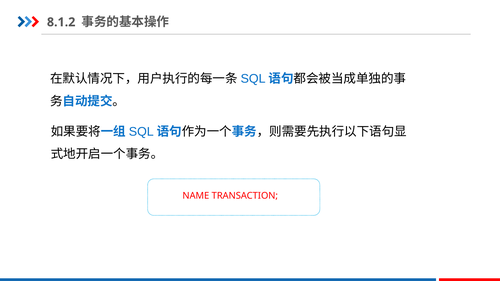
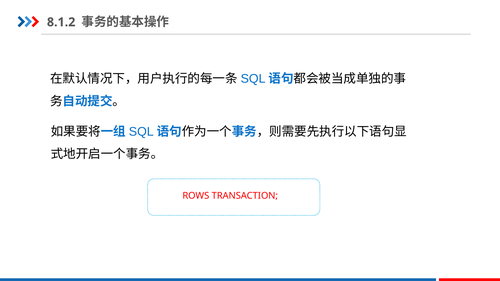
NAME: NAME -> ROWS
